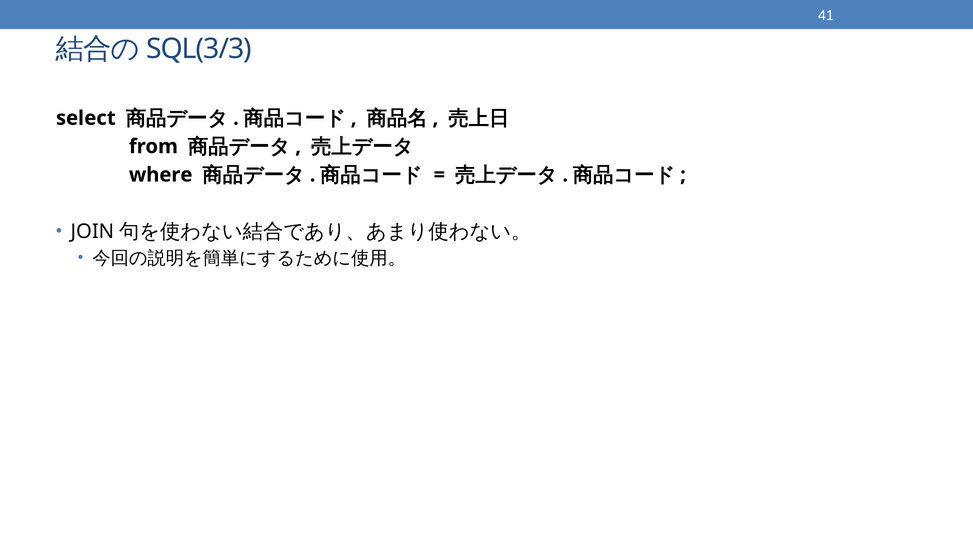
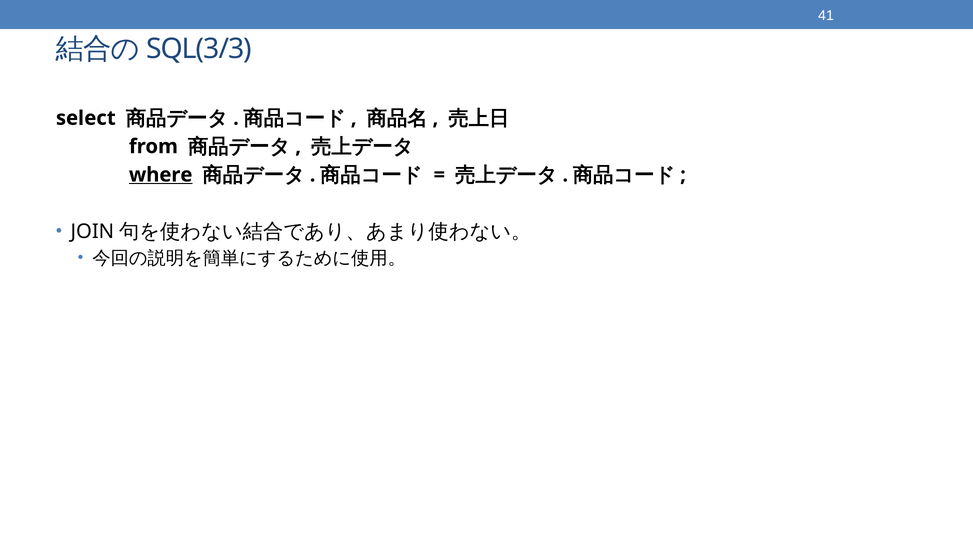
where underline: none -> present
